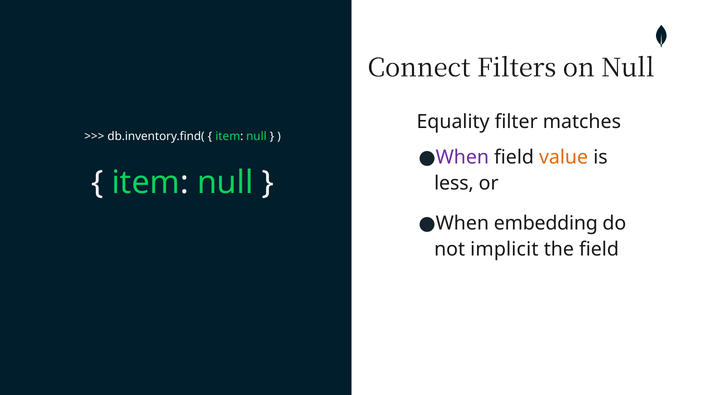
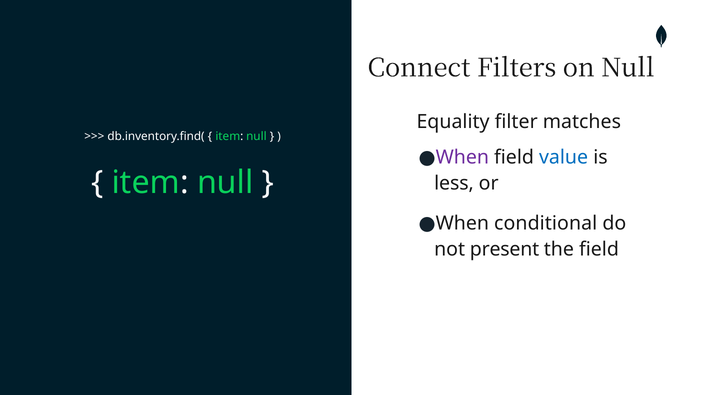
value colour: orange -> blue
embedding: embedding -> conditional
implicit: implicit -> present
